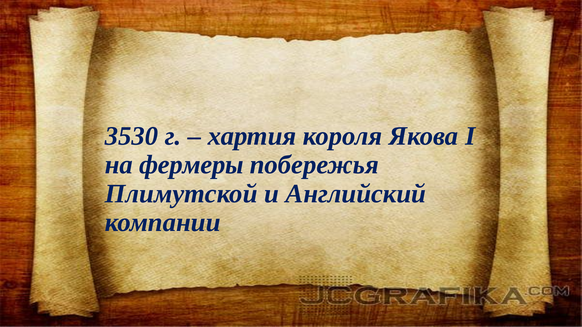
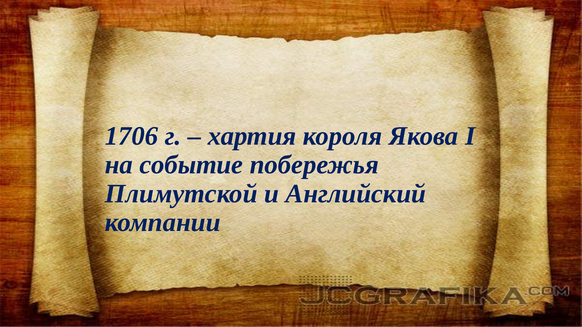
3530: 3530 -> 1706
фермеры: фермеры -> событие
